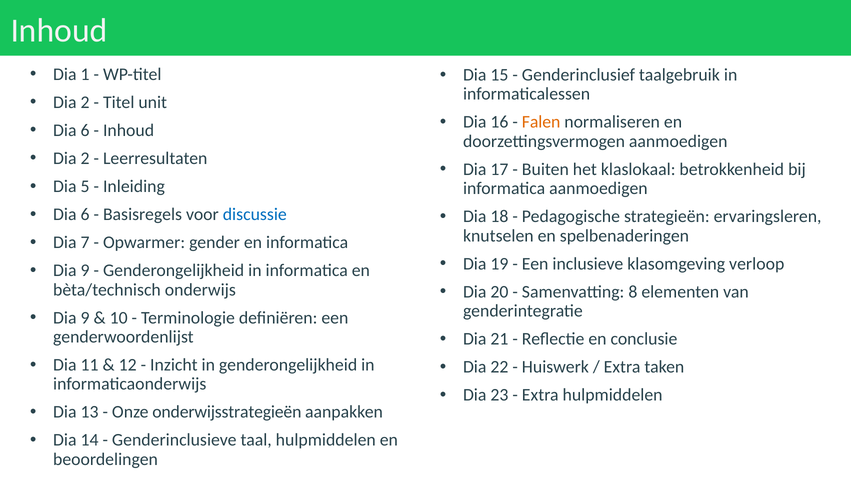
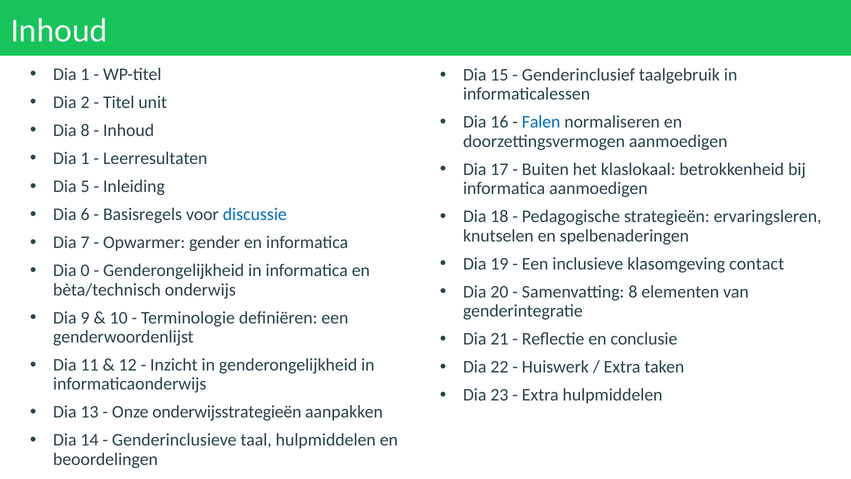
Falen colour: orange -> blue
6 at (85, 130): 6 -> 8
2 at (85, 158): 2 -> 1
verloop: verloop -> contact
9 at (85, 270): 9 -> 0
